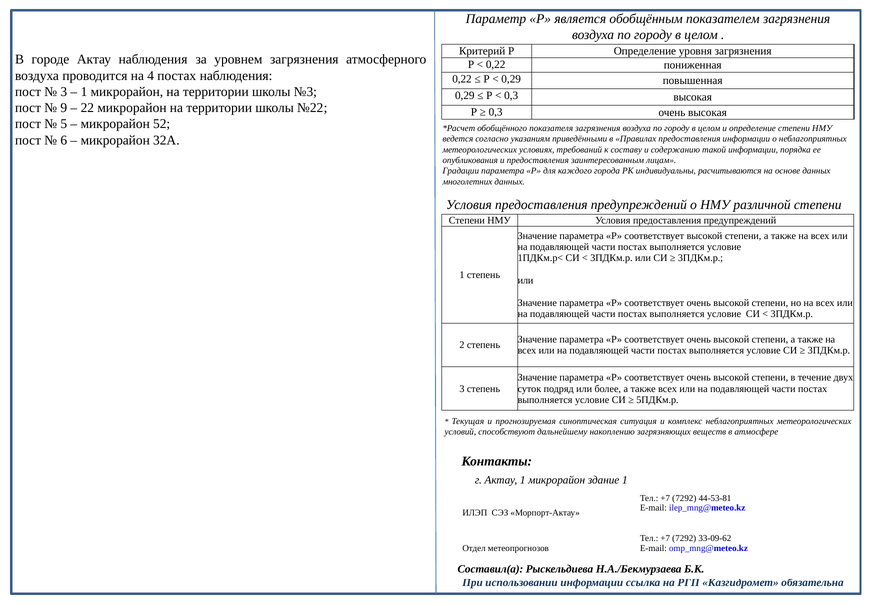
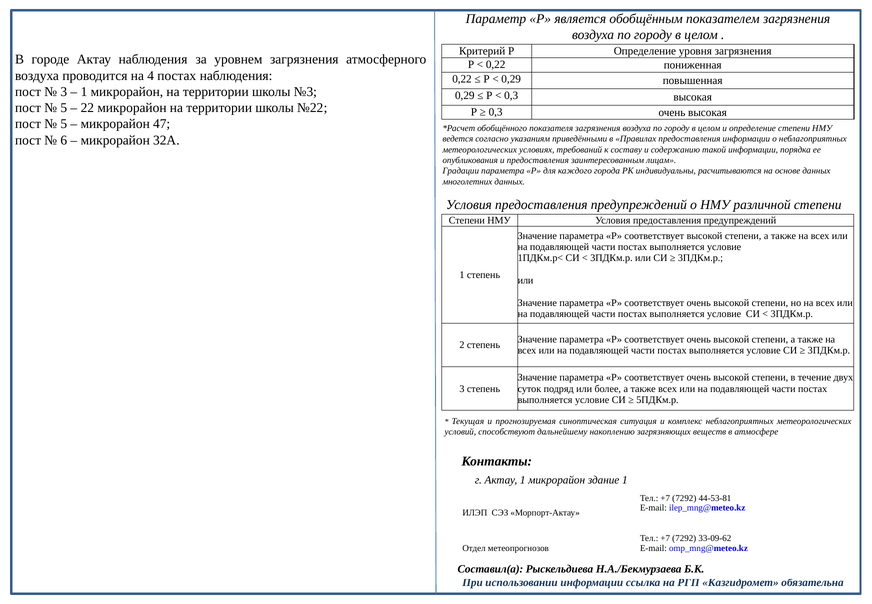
9 at (64, 108): 9 -> 5
52: 52 -> 47
